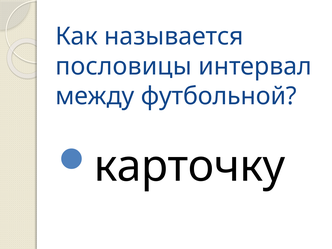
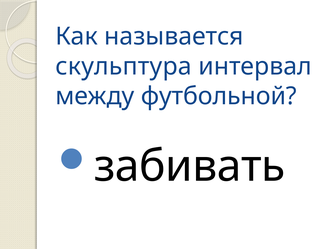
пословицы: пословицы -> скульптура
карточку: карточку -> забивать
